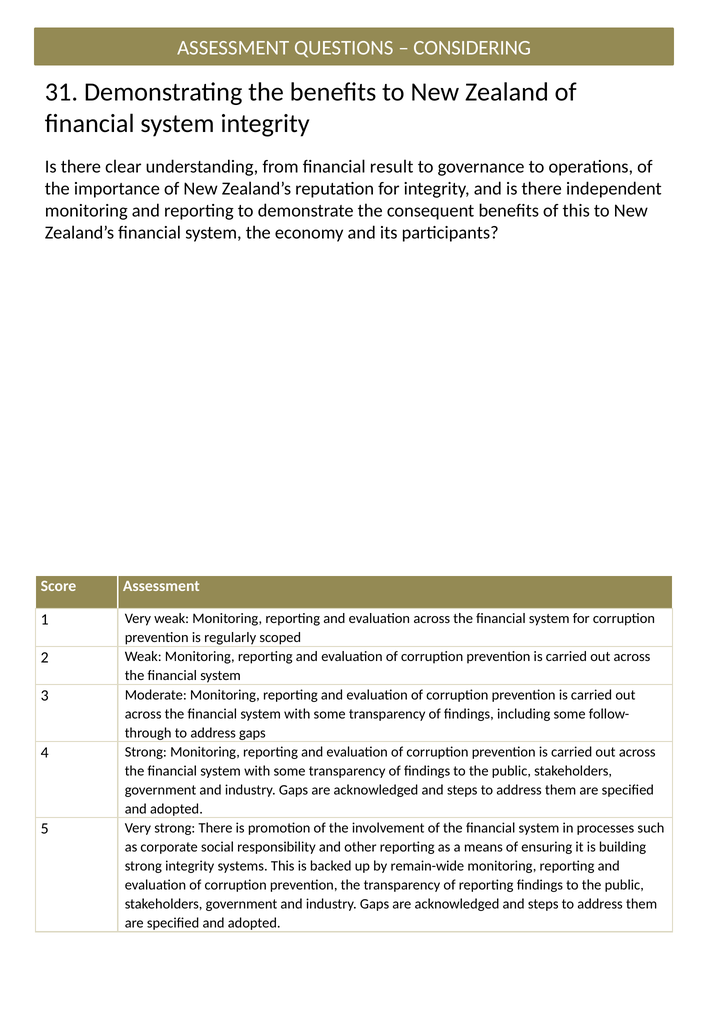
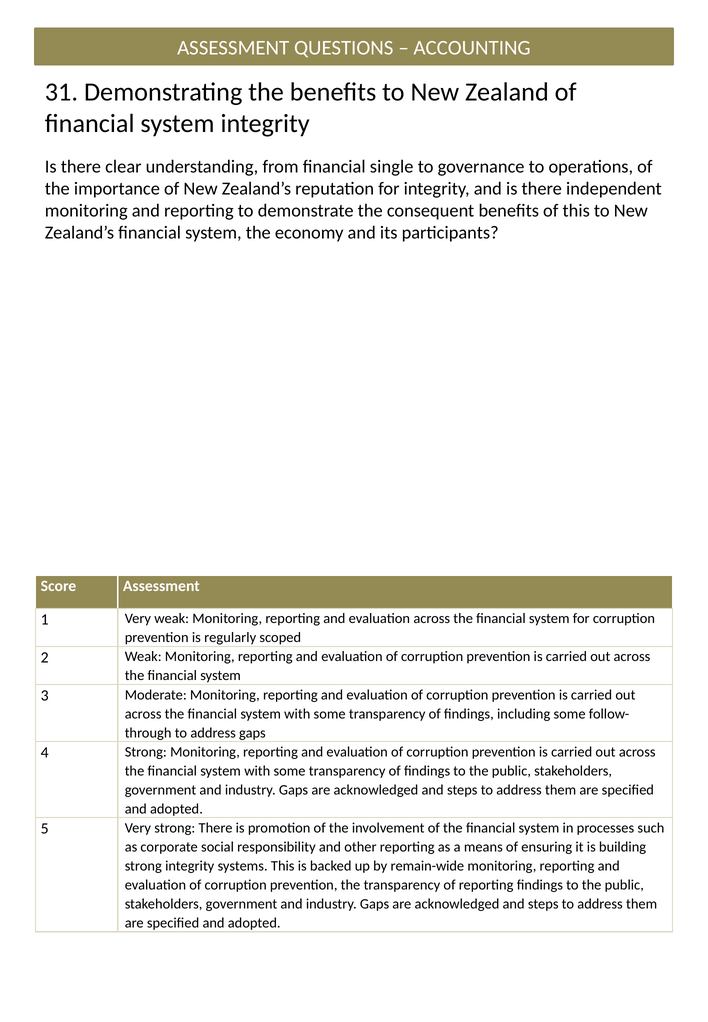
CONSIDERING: CONSIDERING -> ACCOUNTING
result: result -> single
